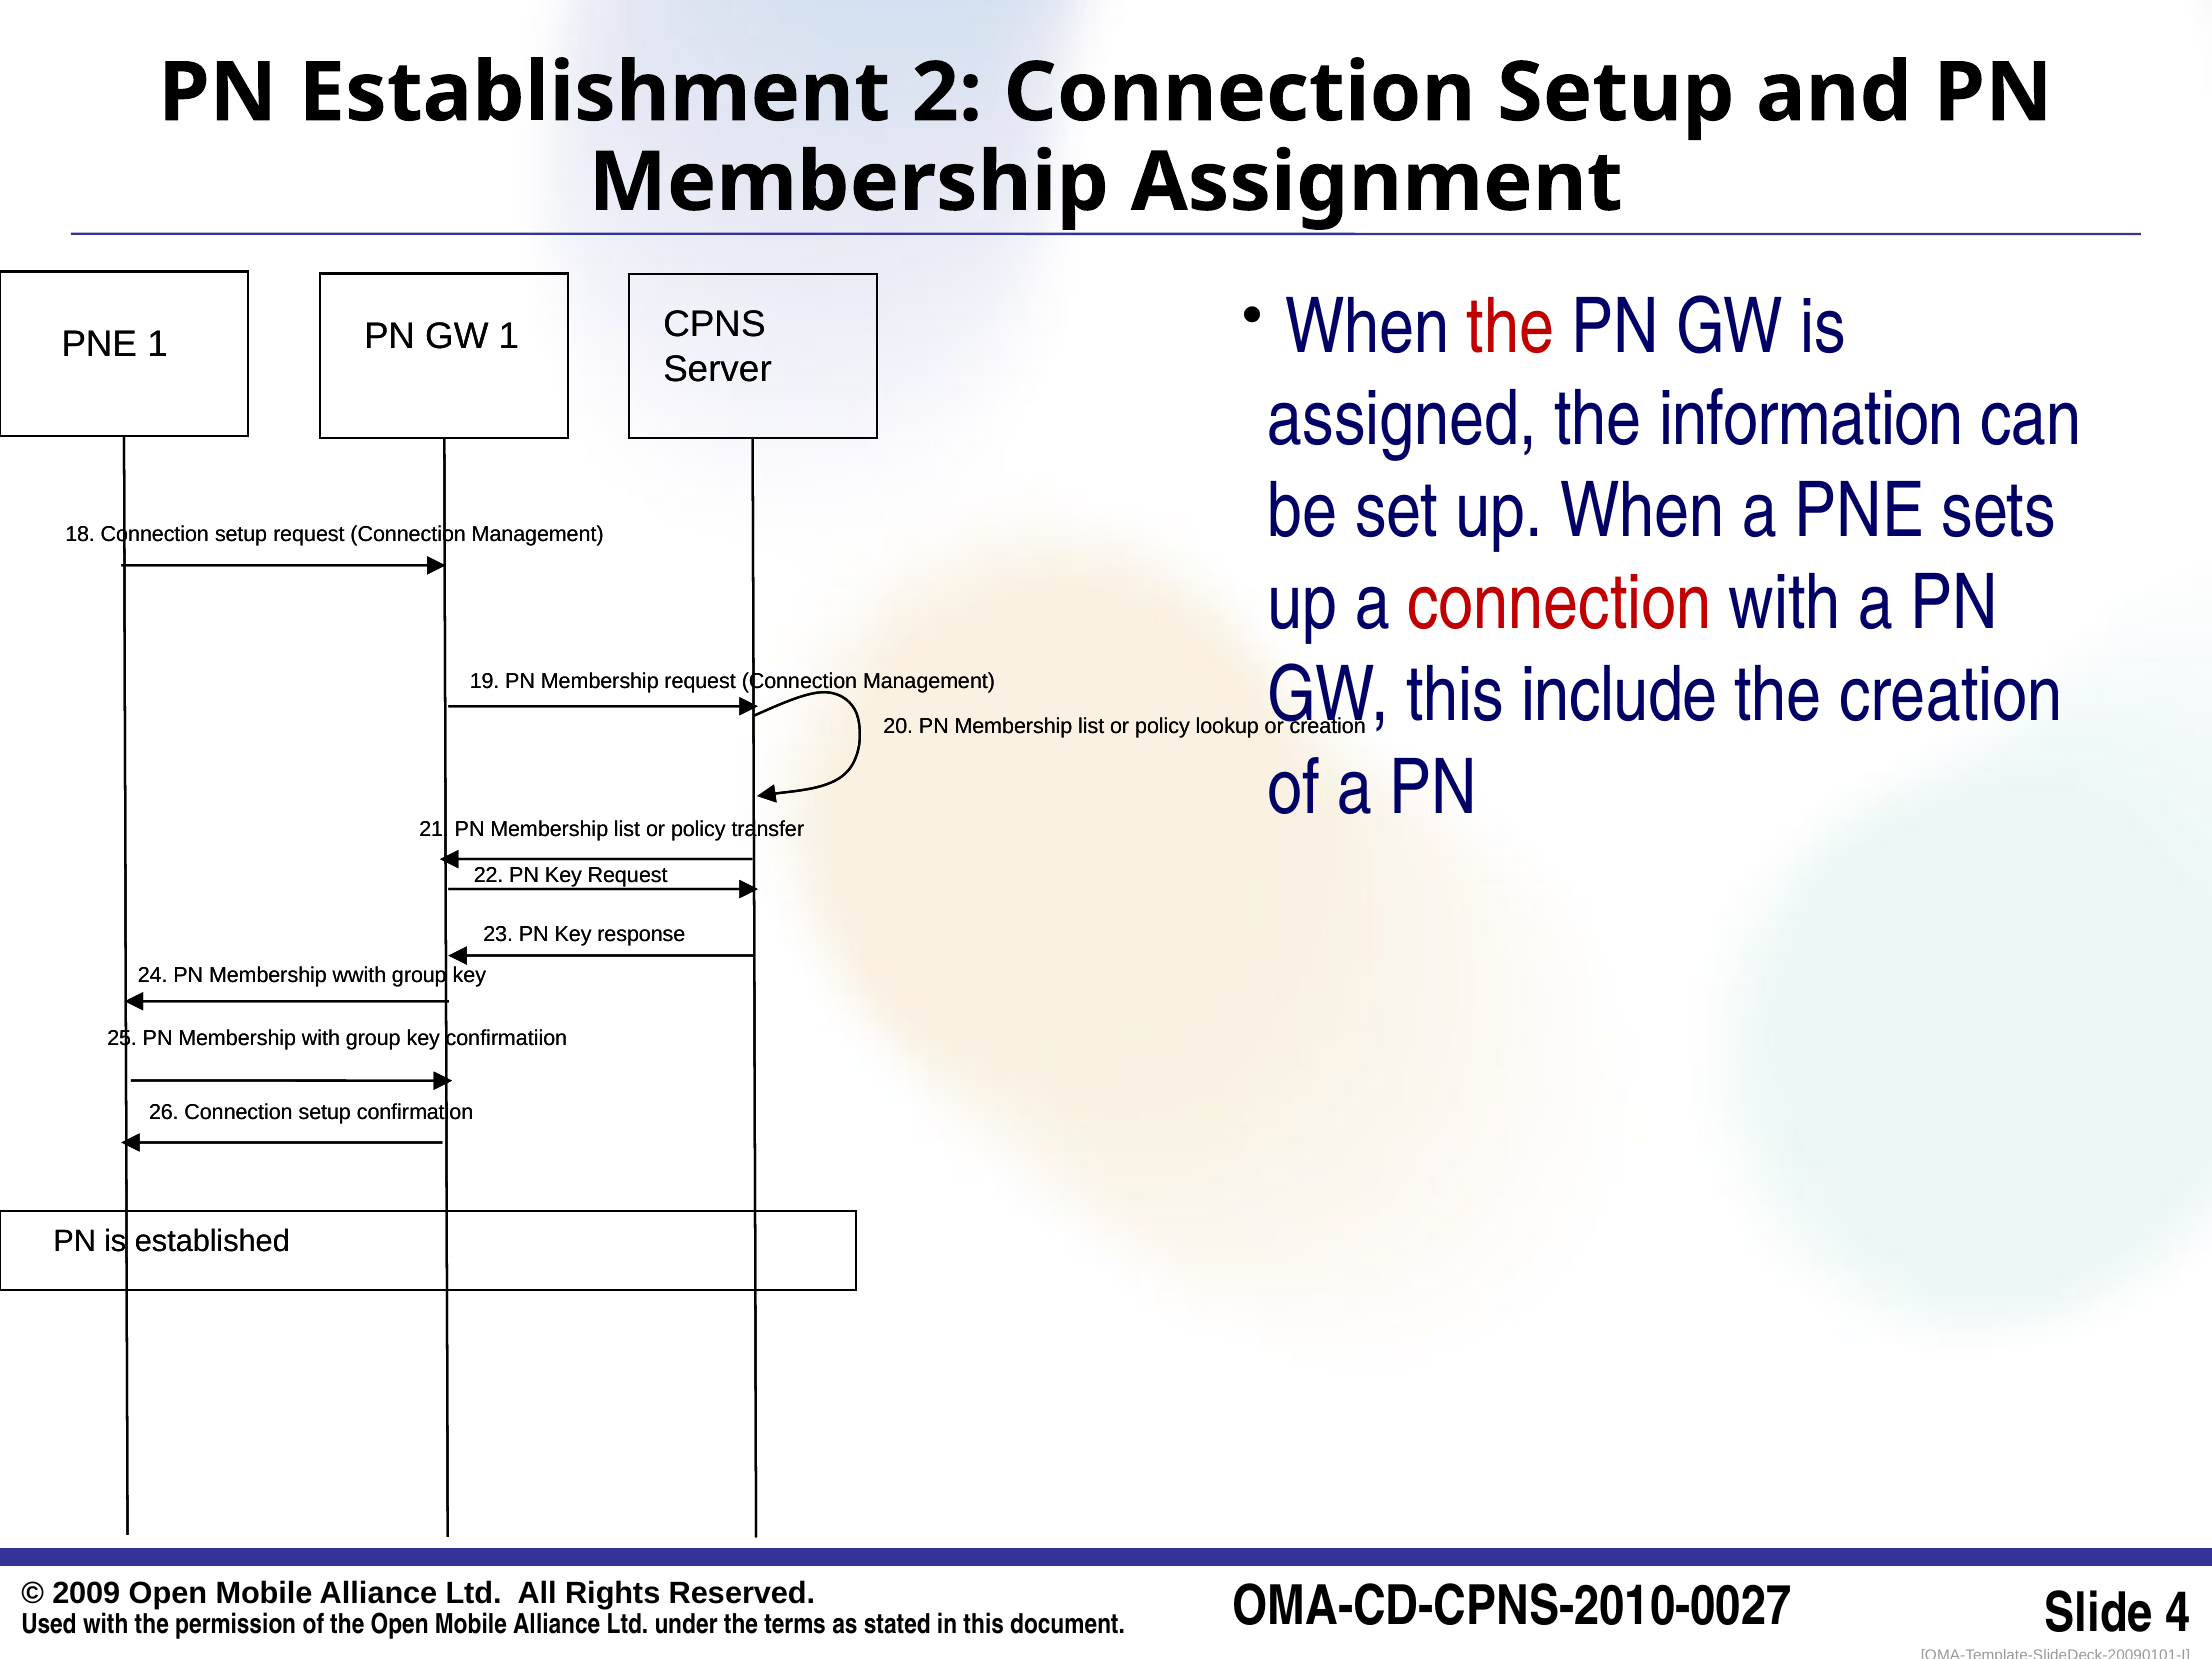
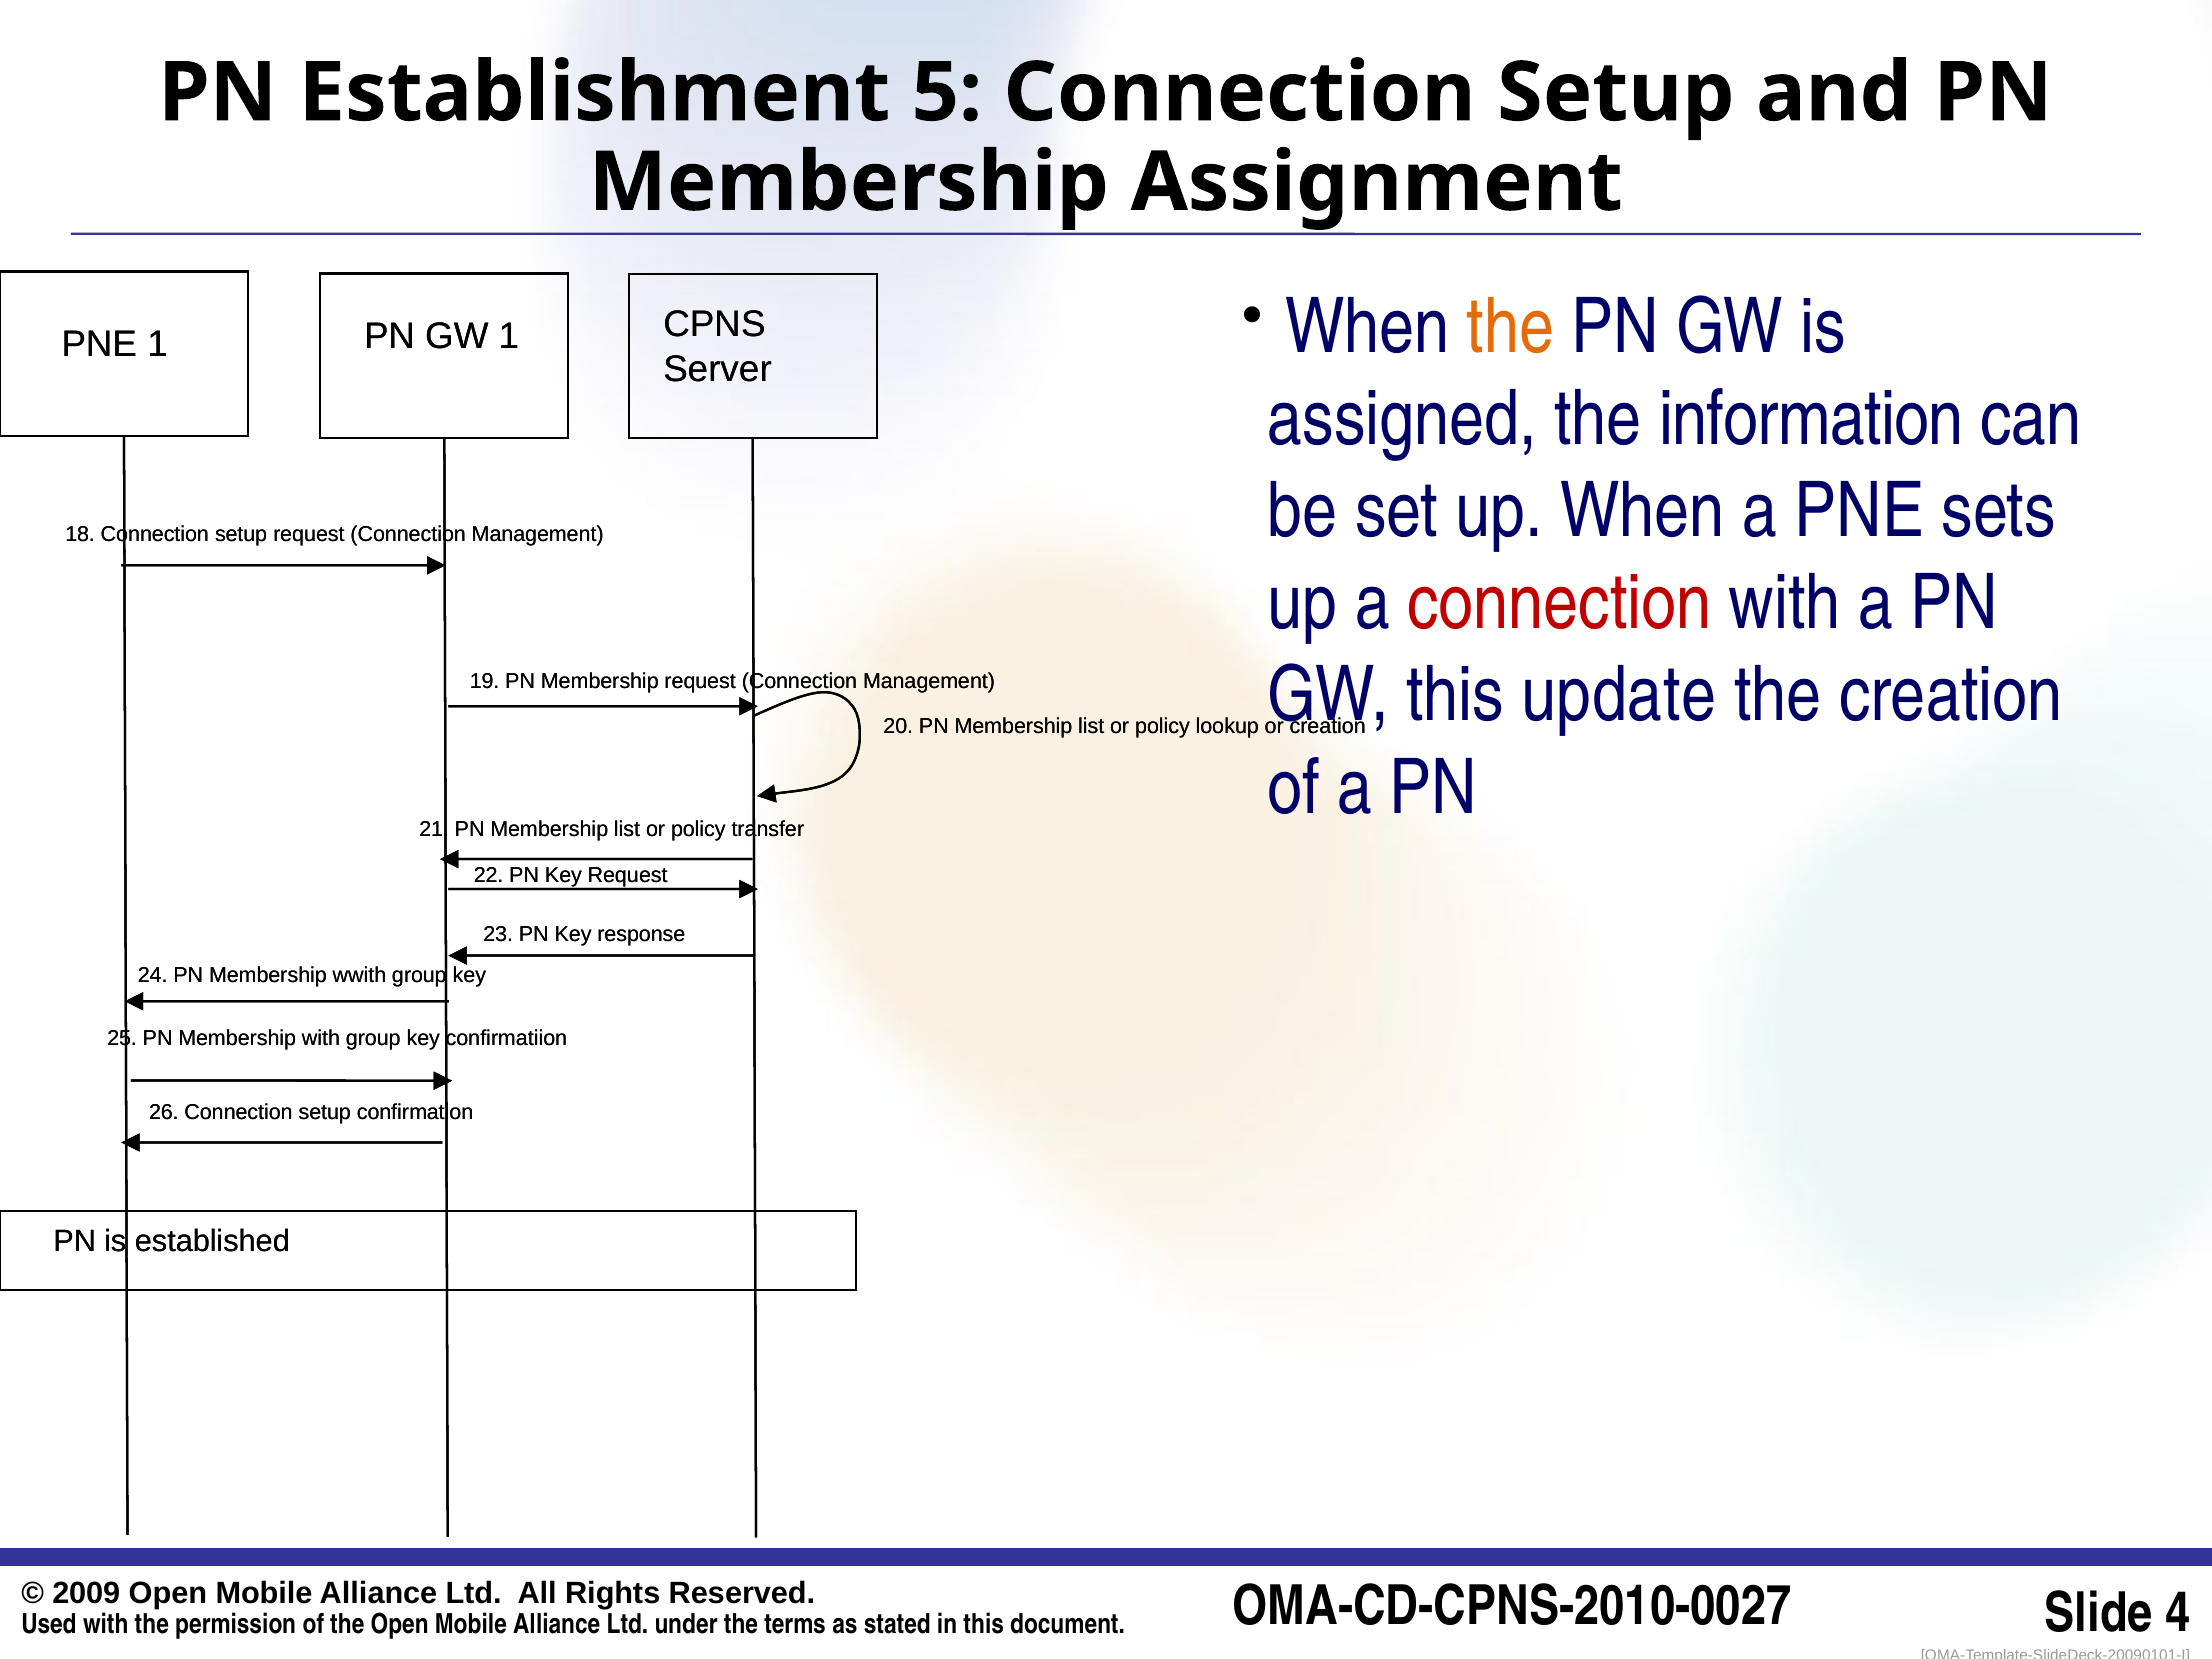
2: 2 -> 5
the at (1510, 327) colour: red -> orange
include: include -> update
